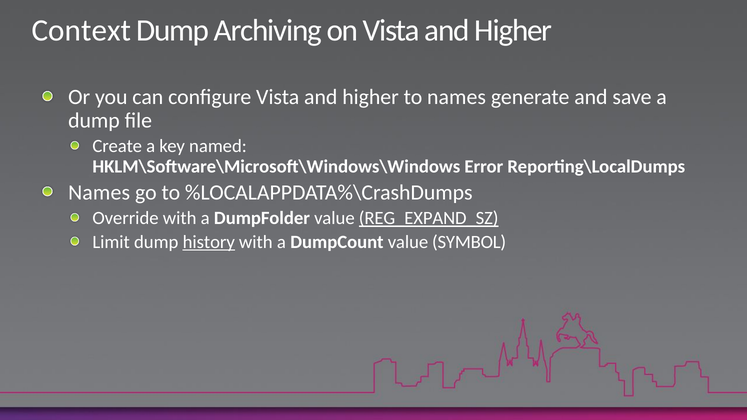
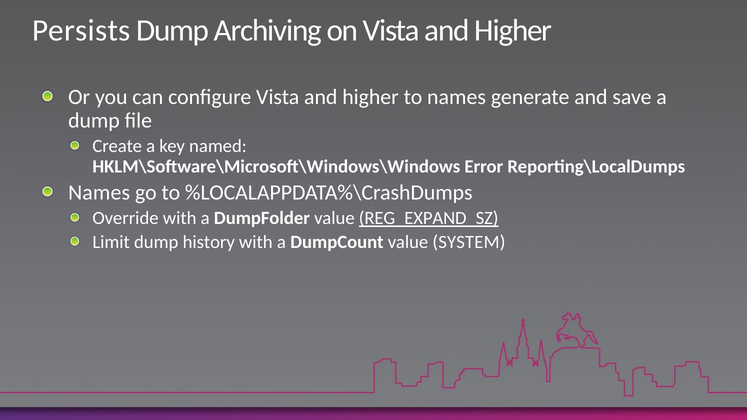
Context: Context -> Persists
history underline: present -> none
SYMBOL: SYMBOL -> SYSTEM
